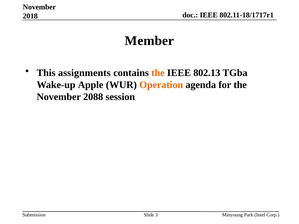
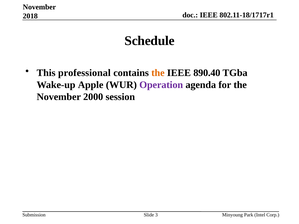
Member: Member -> Schedule
assignments: assignments -> professional
802.13: 802.13 -> 890.40
Operation colour: orange -> purple
2088: 2088 -> 2000
